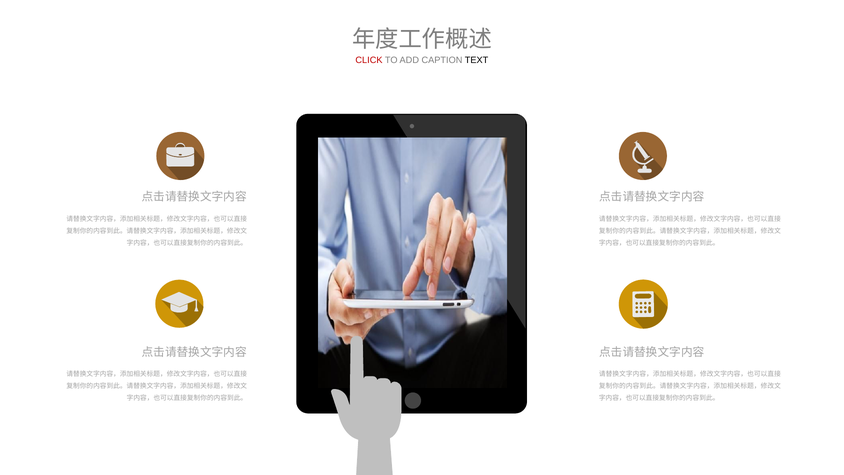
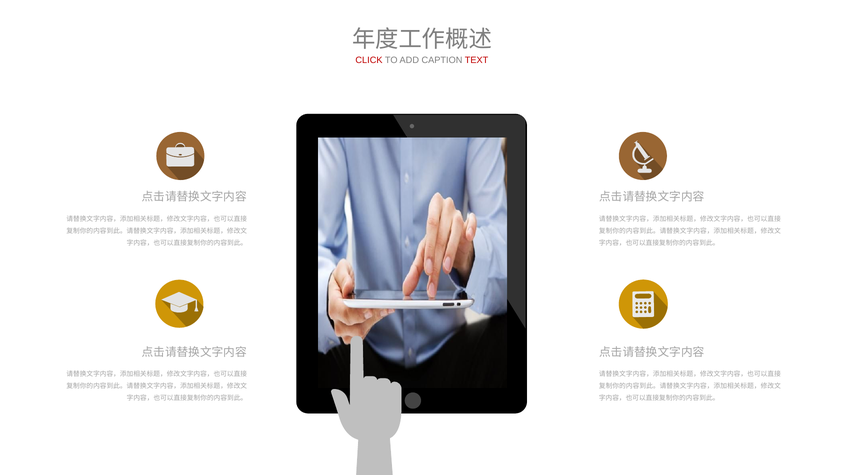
TEXT colour: black -> red
